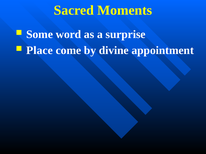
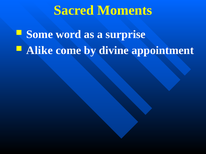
Place: Place -> Alike
